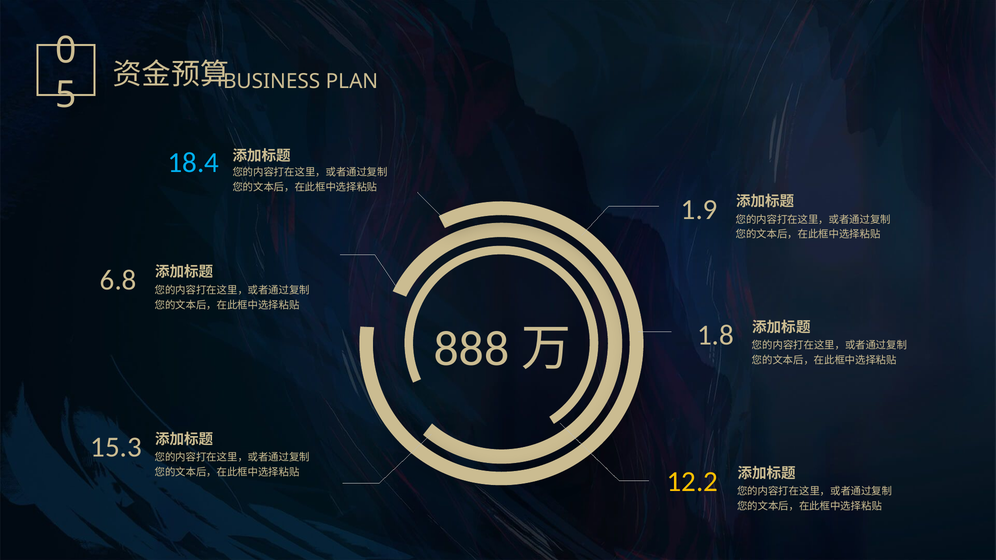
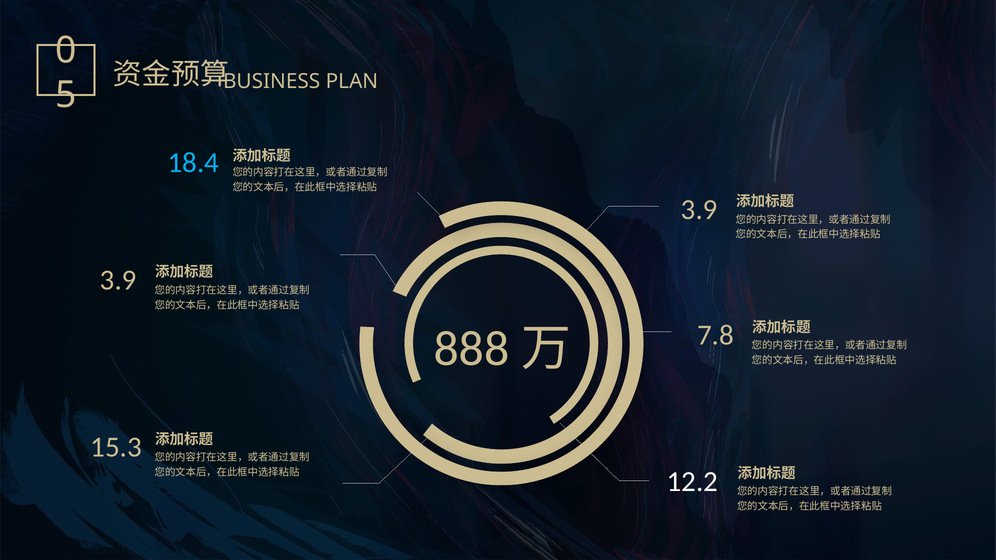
1.9 at (699, 210): 1.9 -> 3.9
6.8 at (118, 280): 6.8 -> 3.9
1.8: 1.8 -> 7.8
12.2 colour: yellow -> white
